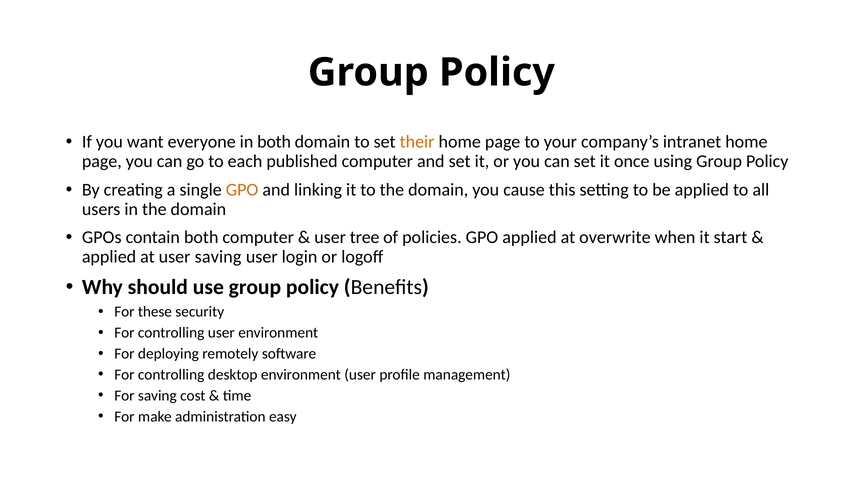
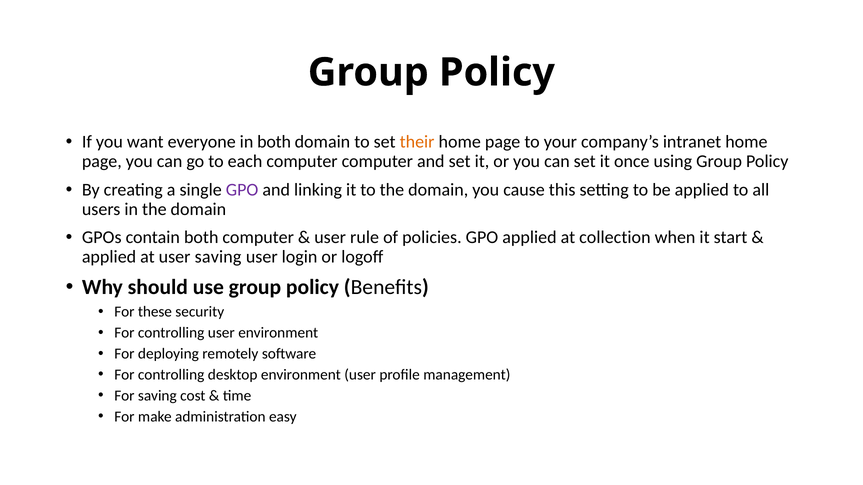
each published: published -> computer
GPO at (242, 190) colour: orange -> purple
tree: tree -> rule
overwrite: overwrite -> collection
